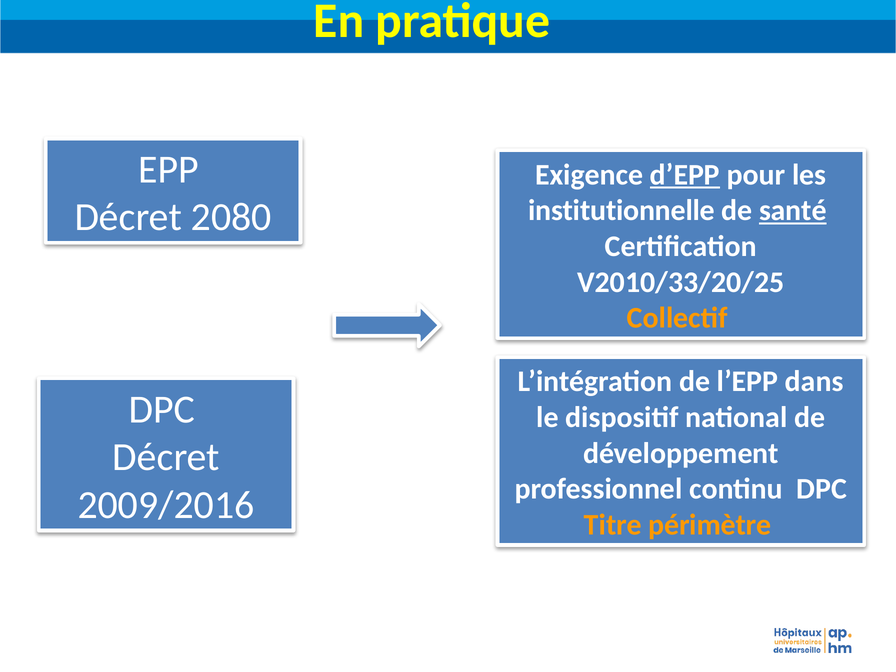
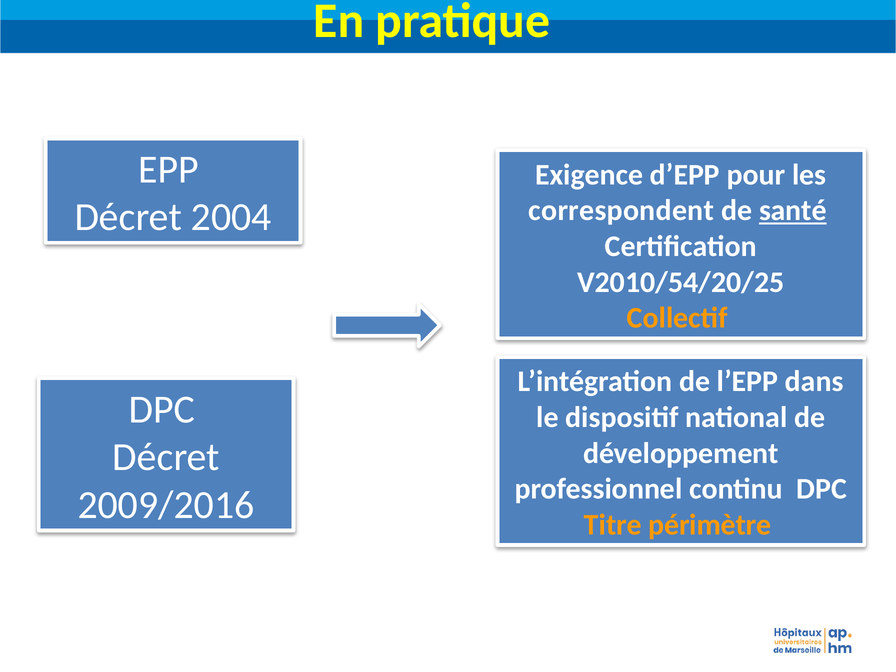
d’EPP underline: present -> none
institutionnelle: institutionnelle -> correspondent
2080: 2080 -> 2004
V2010/33/20/25: V2010/33/20/25 -> V2010/54/20/25
